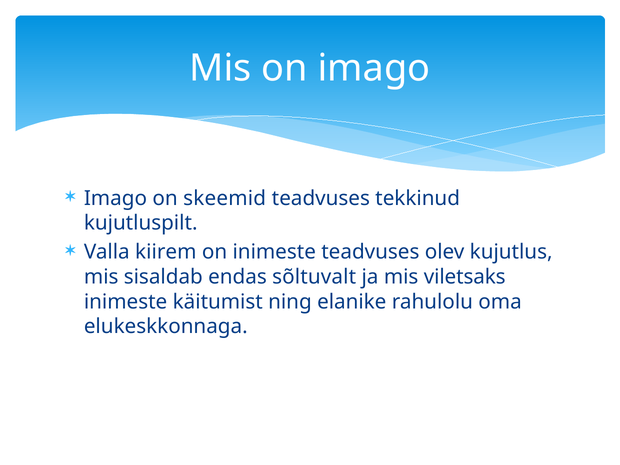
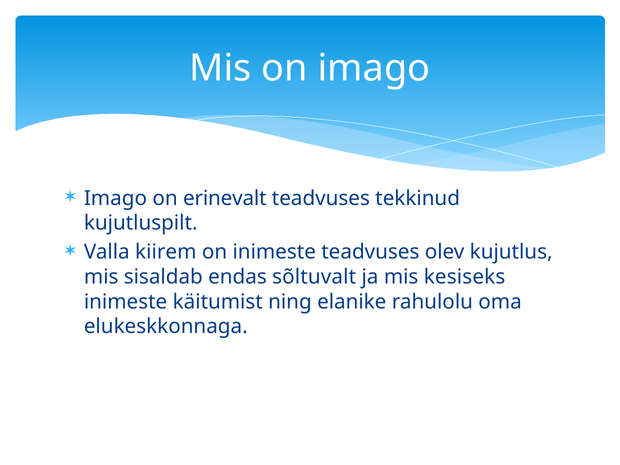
skeemid: skeemid -> erinevalt
viletsaks: viletsaks -> kesiseks
